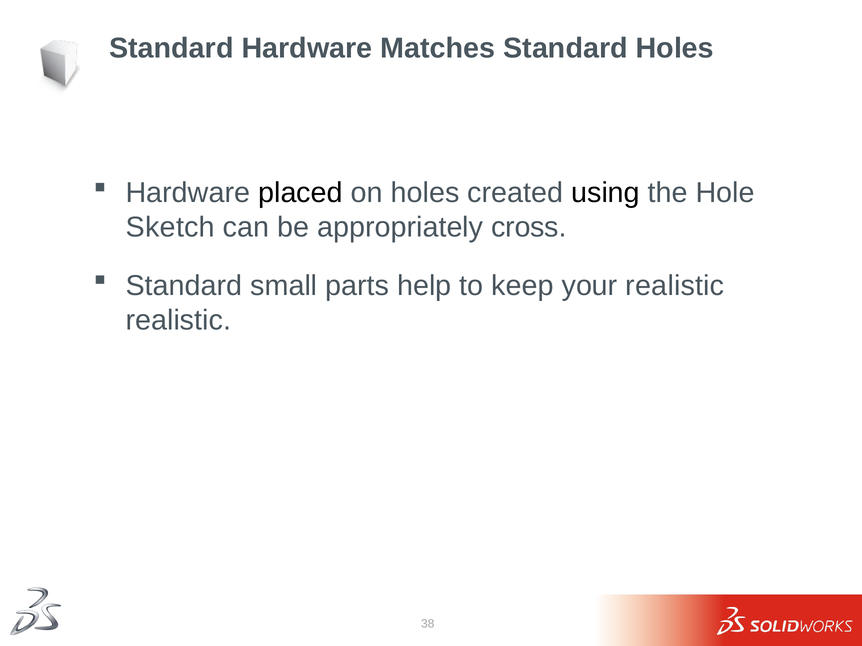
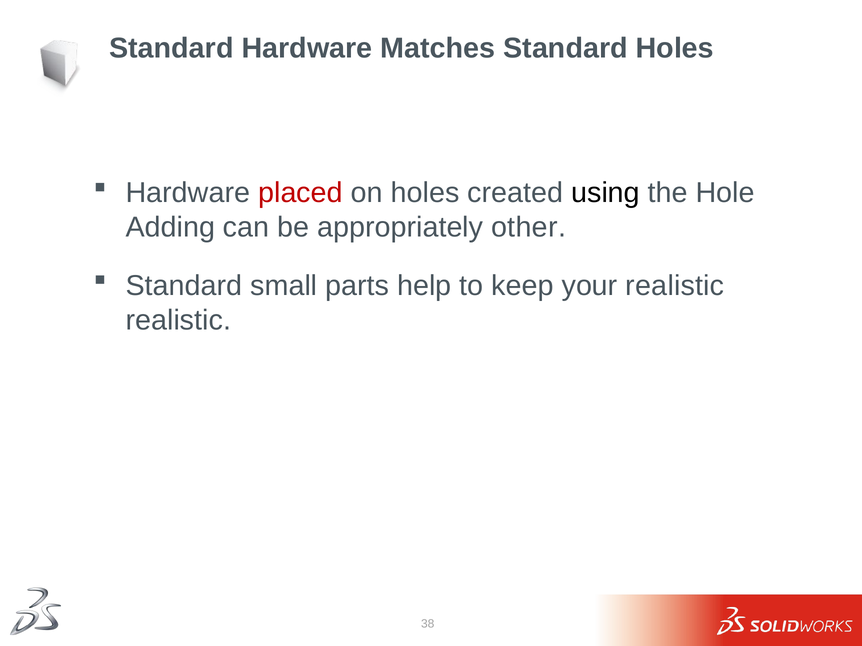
placed colour: black -> red
Sketch: Sketch -> Adding
cross: cross -> other
